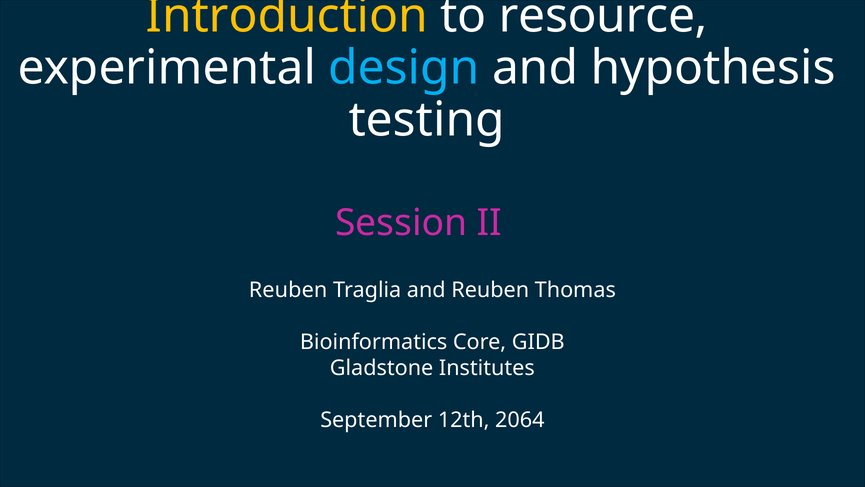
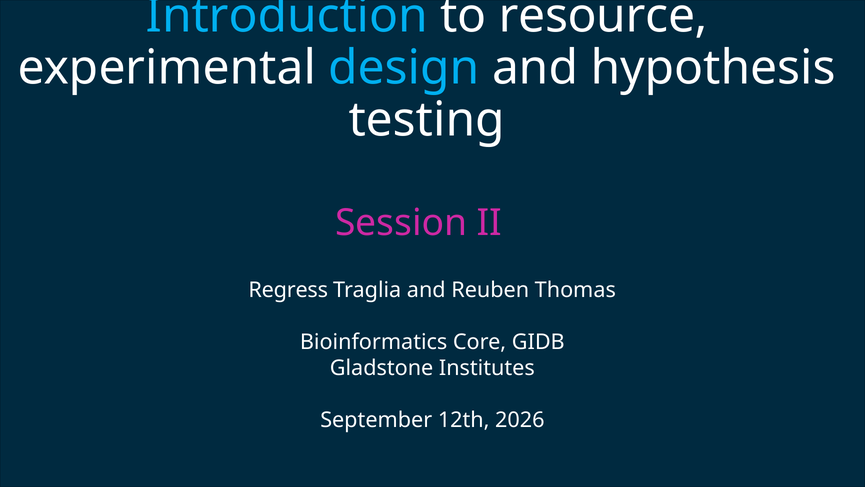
Introduction colour: yellow -> light blue
Reuben at (288, 290): Reuben -> Regress
2064: 2064 -> 2026
